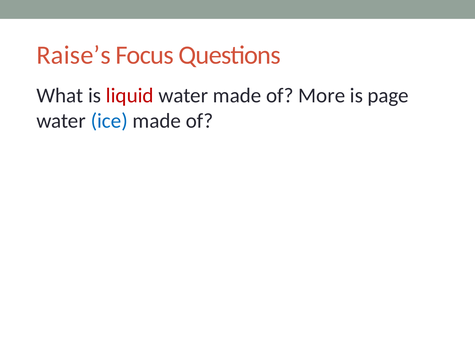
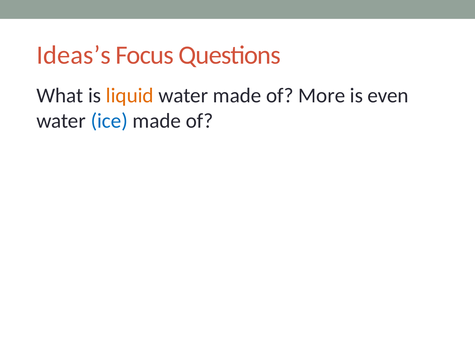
Raise’s: Raise’s -> Ideas’s
liquid colour: red -> orange
page: page -> even
